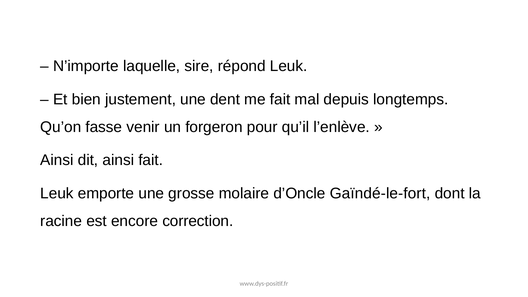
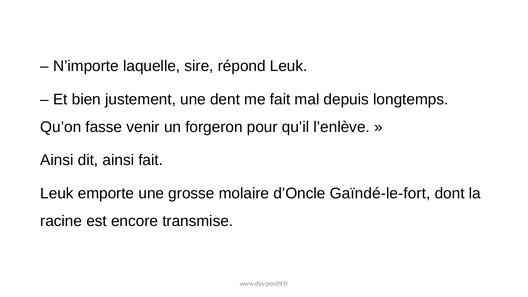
correction: correction -> transmise
